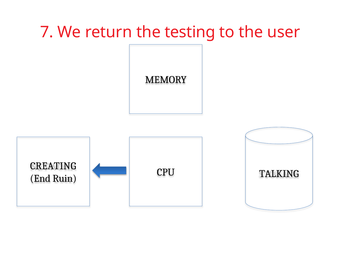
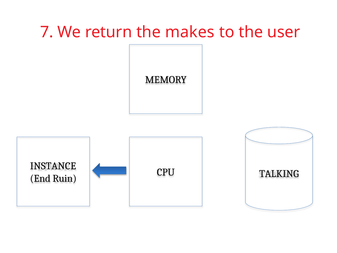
testing: testing -> makes
CREATING: CREATING -> INSTANCE
